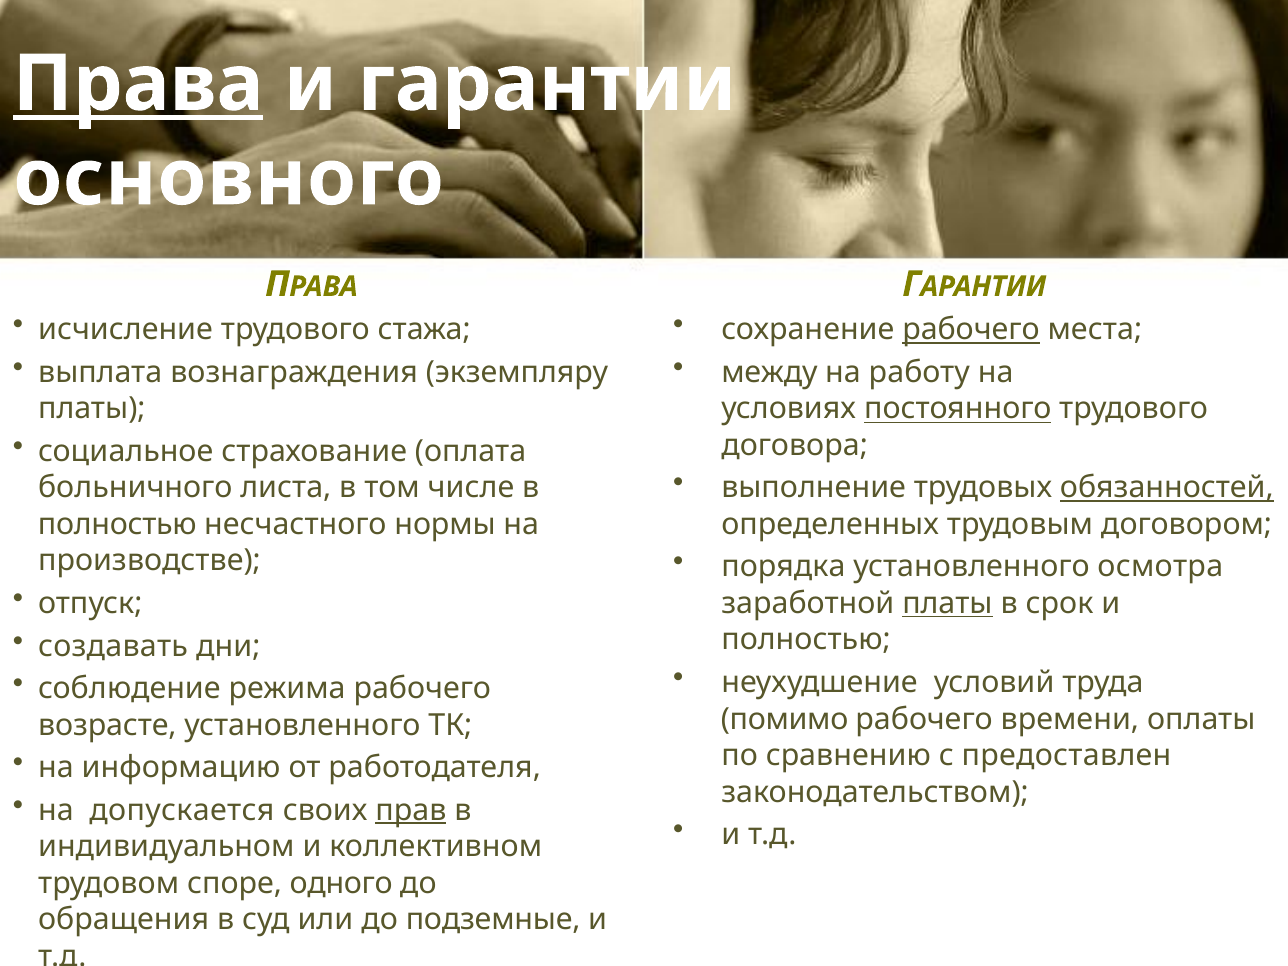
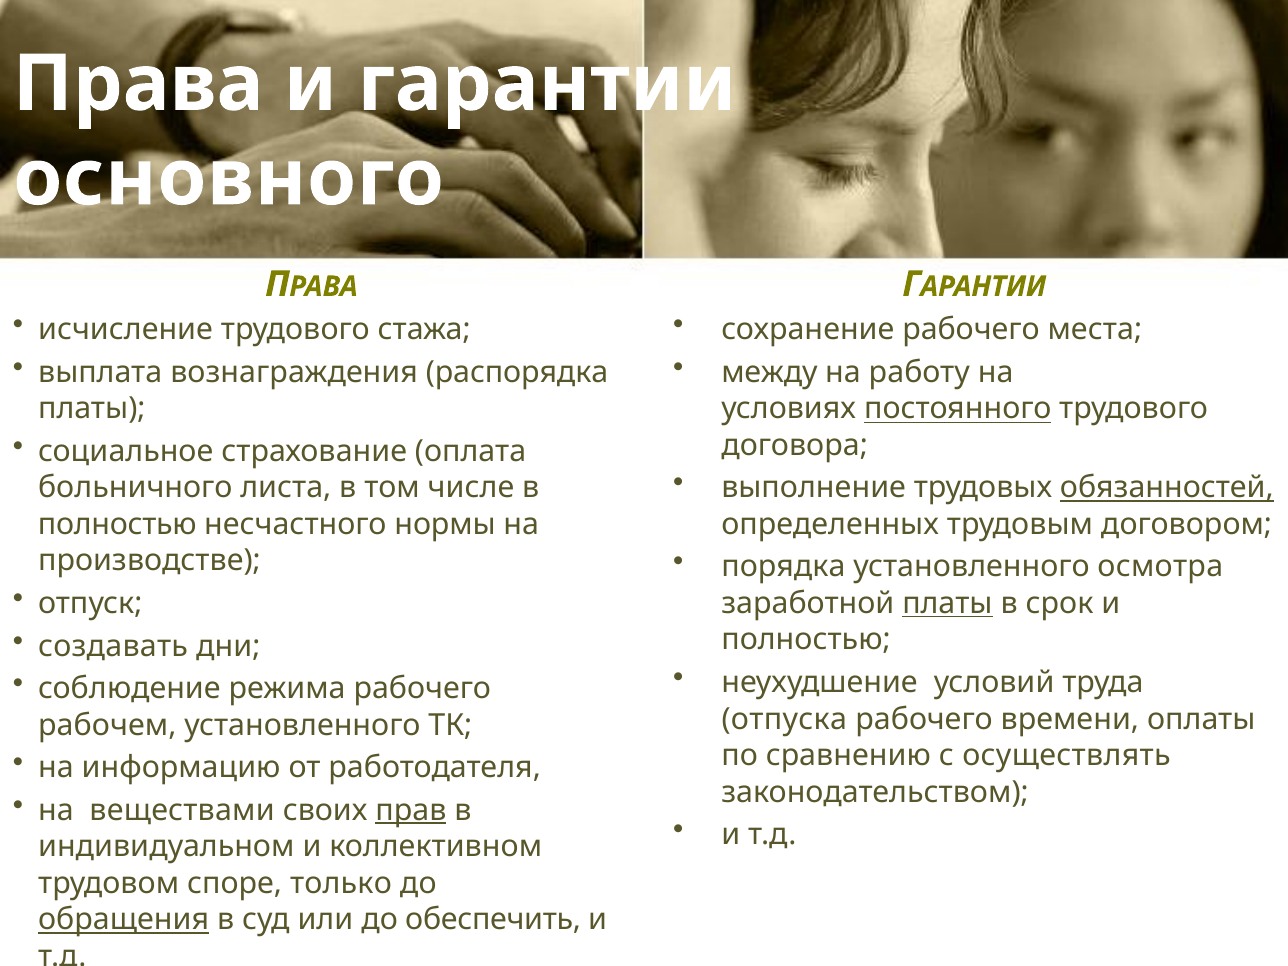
Права at (138, 84) underline: present -> none
рабочего at (971, 330) underline: present -> none
экземпляру: экземпляру -> распорядка
помимо: помимо -> отпуска
возрасте: возрасте -> рабочем
предоставлен: предоставлен -> осуществлять
допускается: допускается -> веществами
одного: одного -> только
обращения underline: none -> present
подземные: подземные -> обеспечить
